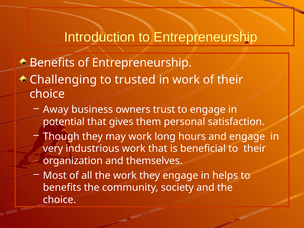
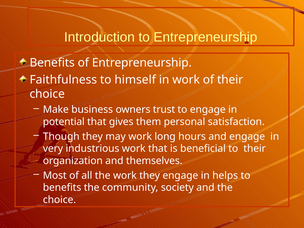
Challenging: Challenging -> Faithfulness
trusted: trusted -> himself
Away: Away -> Make
